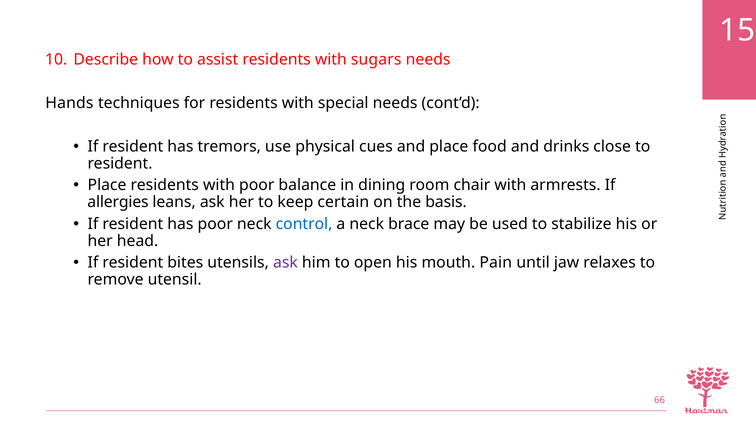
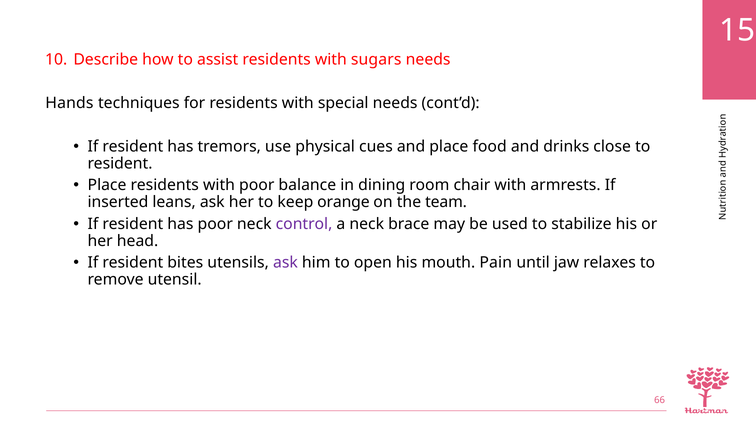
allergies: allergies -> inserted
certain: certain -> orange
basis: basis -> team
control colour: blue -> purple
